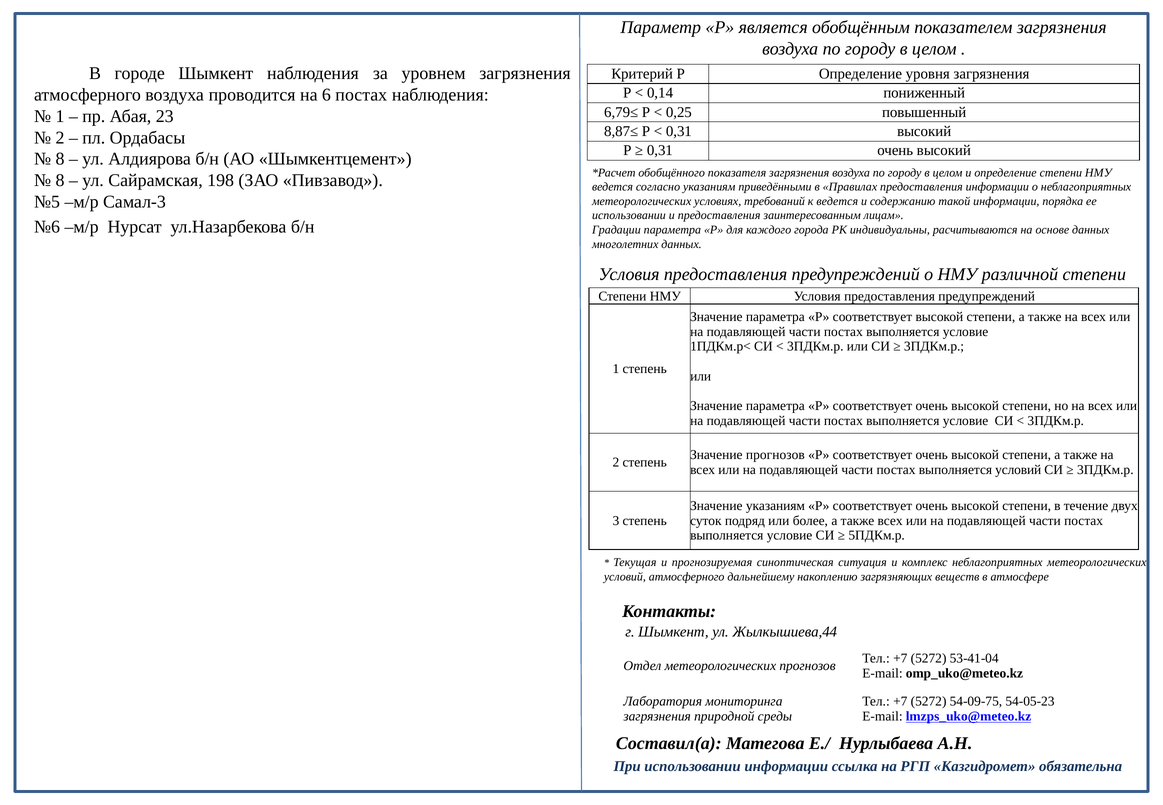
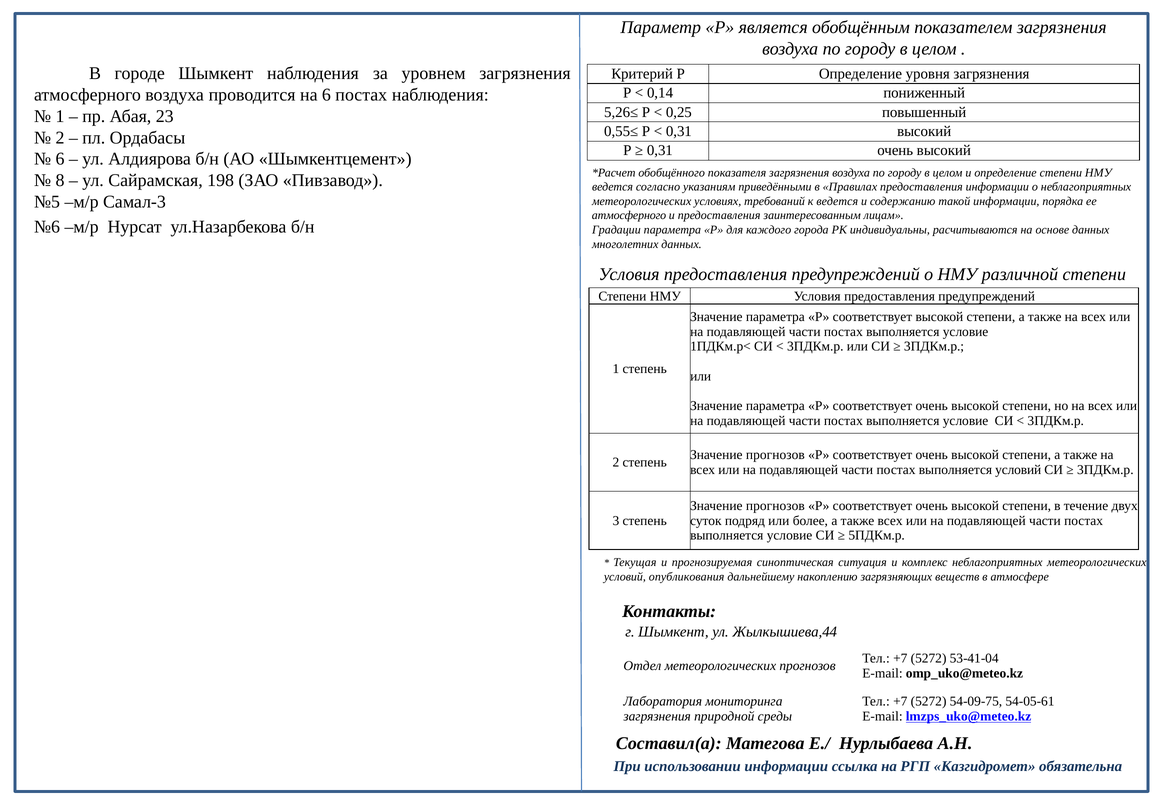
6,79≤: 6,79≤ -> 5,26≤
8,87≤: 8,87≤ -> 0,55≤
8 at (60, 159): 8 -> 6
использовании at (629, 216): использовании -> атмосферного
указаниям at (775, 506): указаниям -> прогнозов
условий атмосферного: атмосферного -> опубликования
54-05-23: 54-05-23 -> 54-05-61
